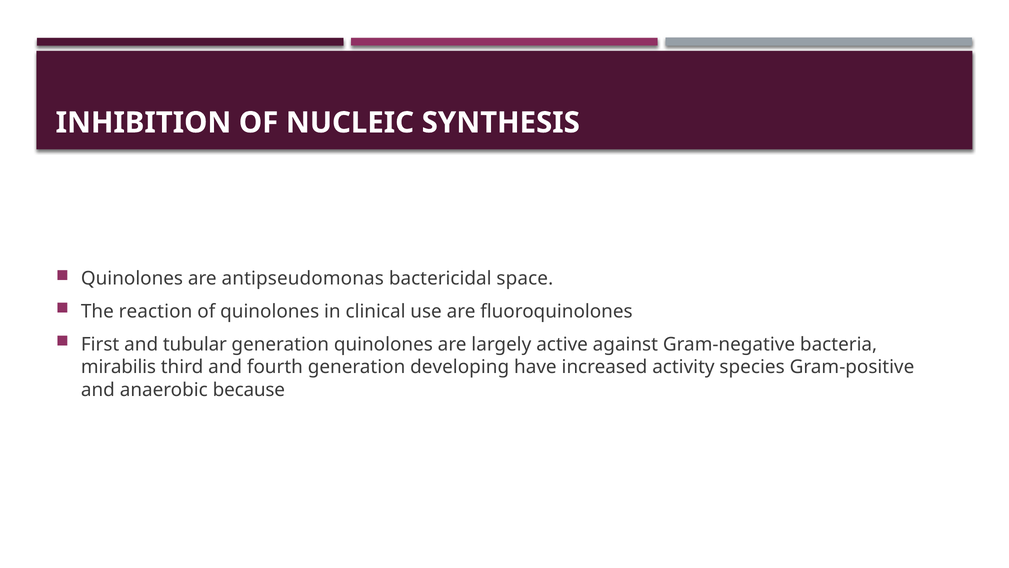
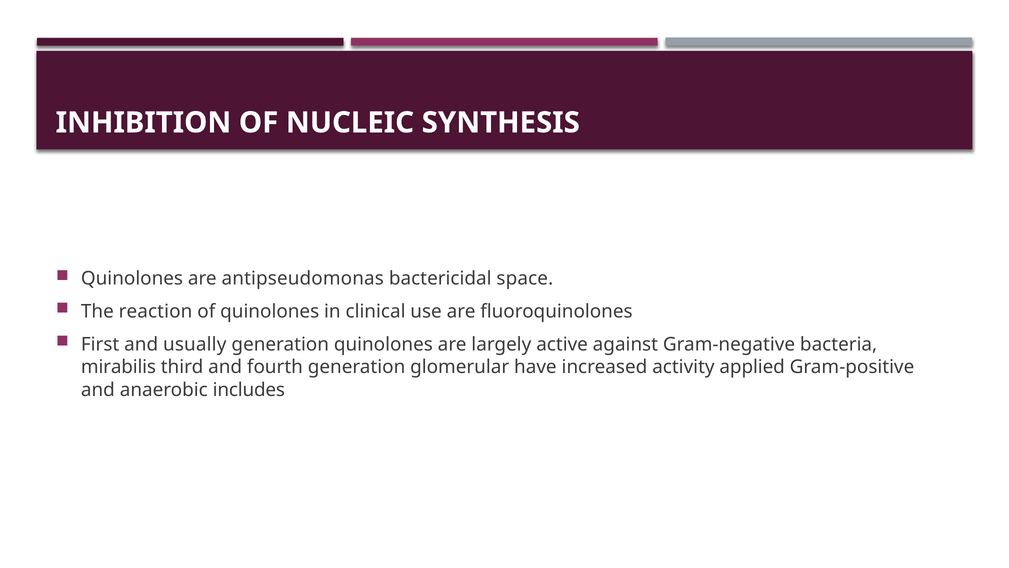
tubular: tubular -> usually
developing: developing -> glomerular
species: species -> applied
because: because -> includes
